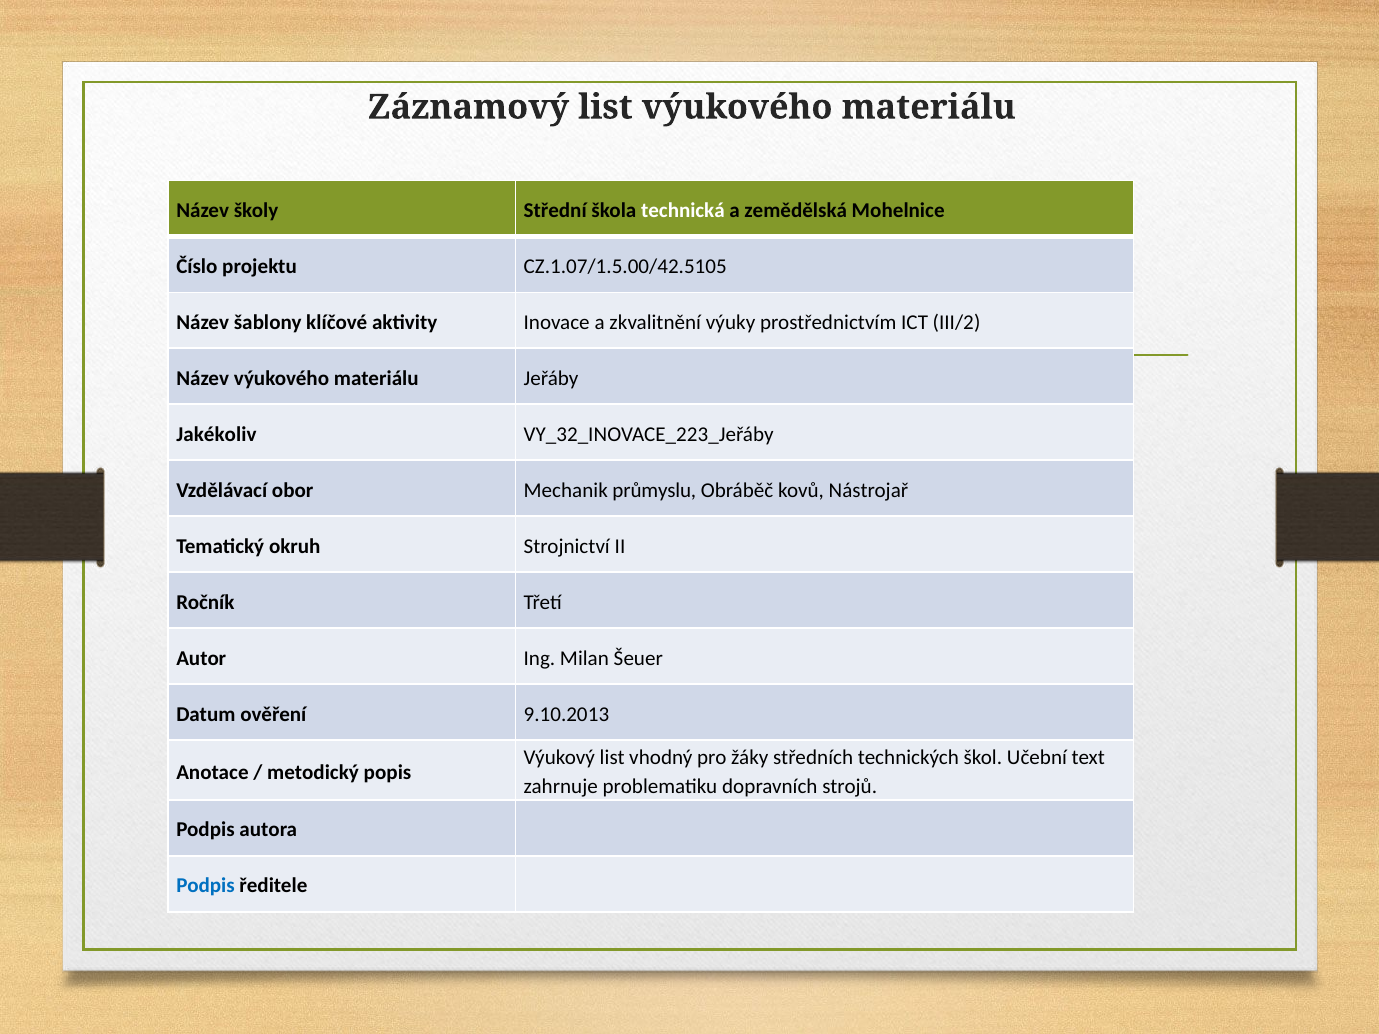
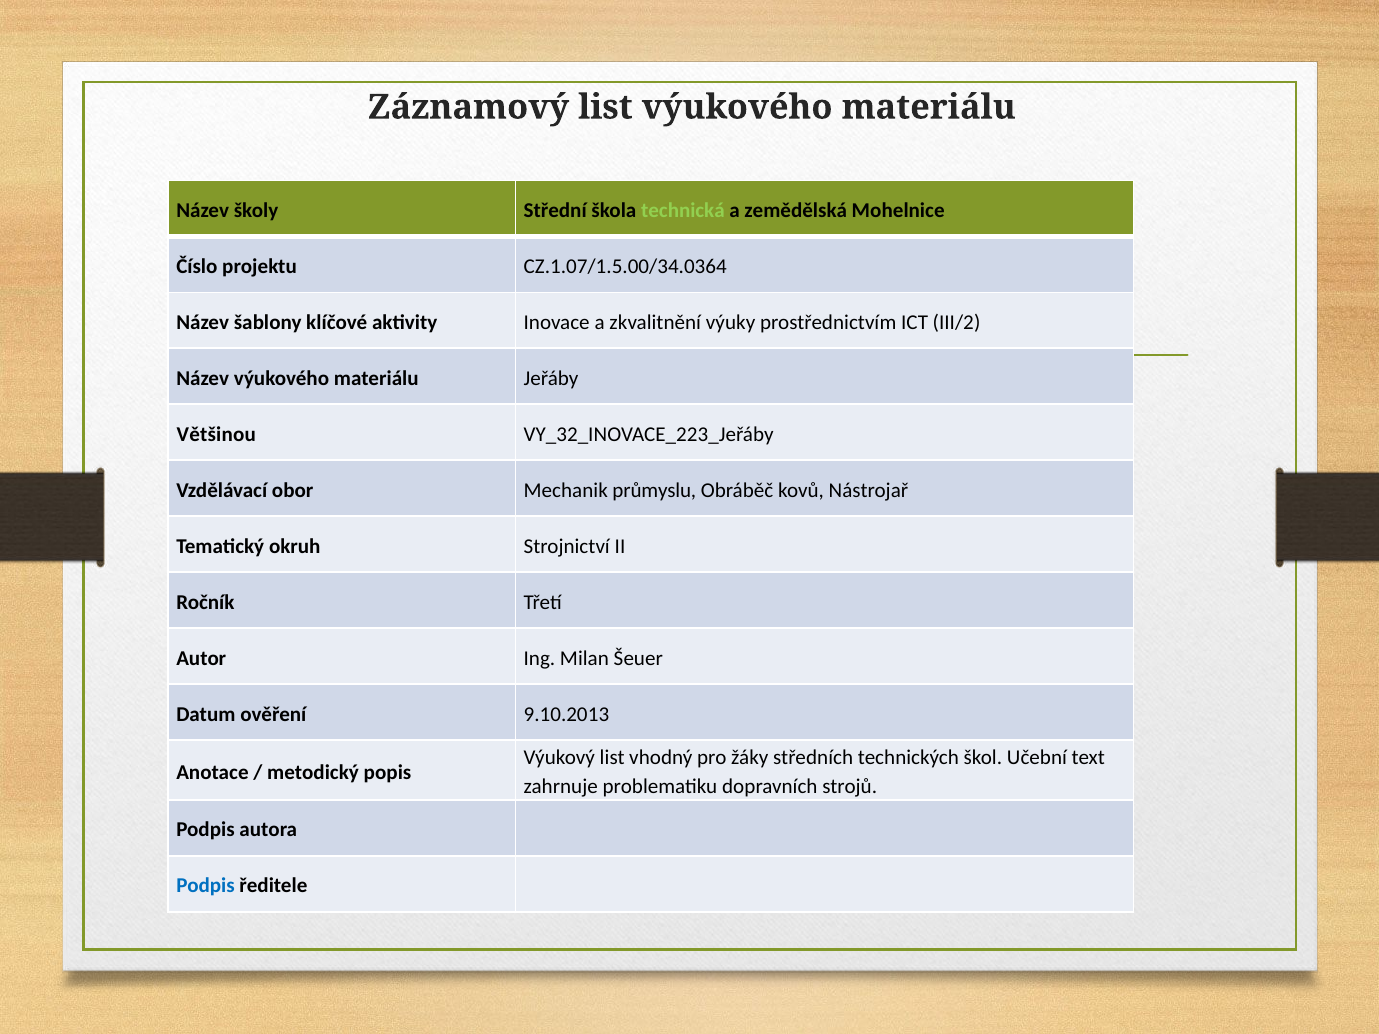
technická colour: white -> light green
CZ.1.07/1.5.00/42.5105: CZ.1.07/1.5.00/42.5105 -> CZ.1.07/1.5.00/34.0364
Jakékoliv: Jakékoliv -> Většinou
